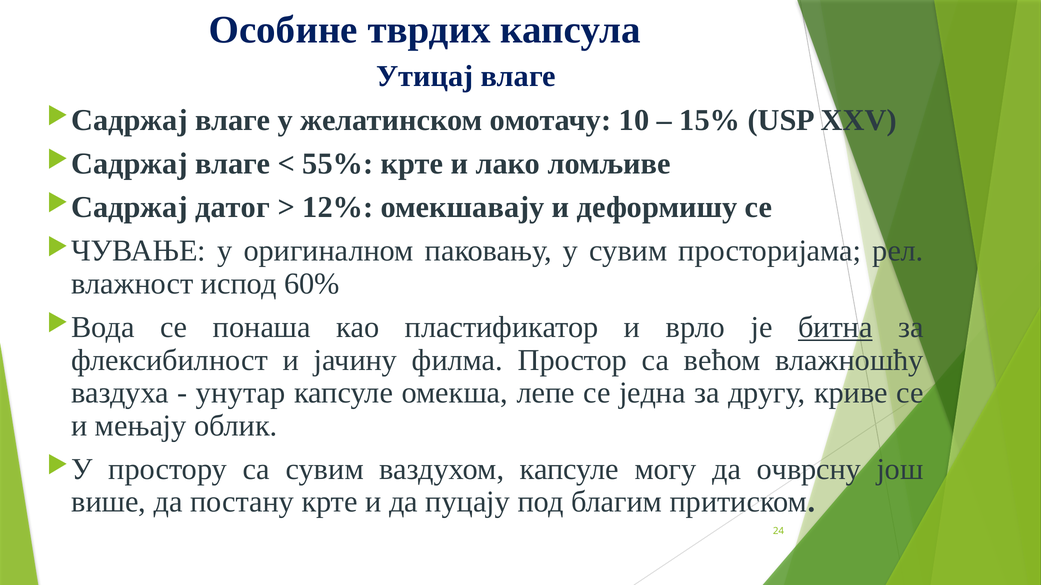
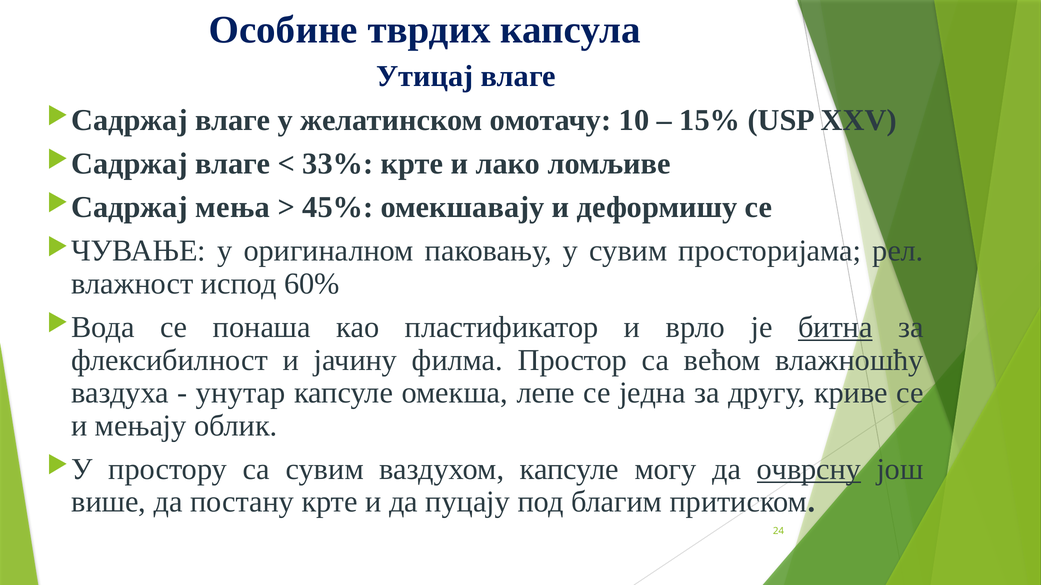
55%: 55% -> 33%
датог: датог -> мења
12%: 12% -> 45%
очврсну underline: none -> present
